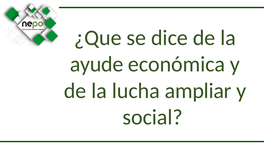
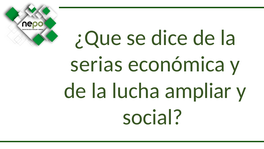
ayude: ayude -> serias
